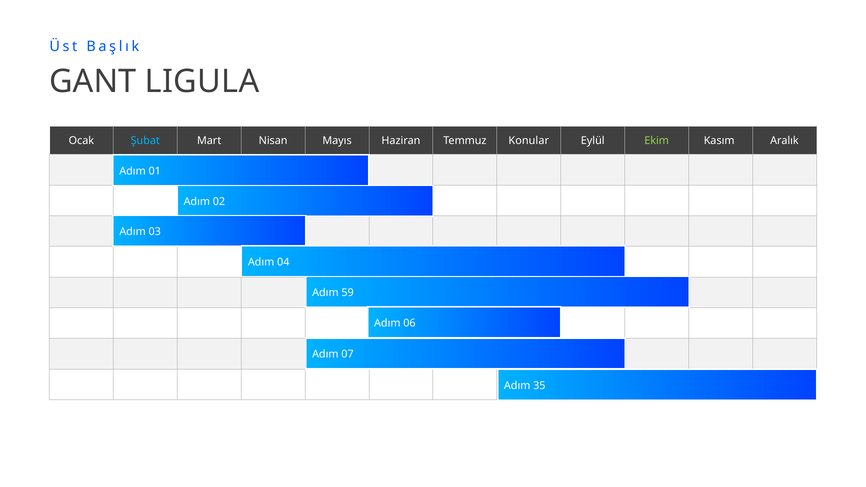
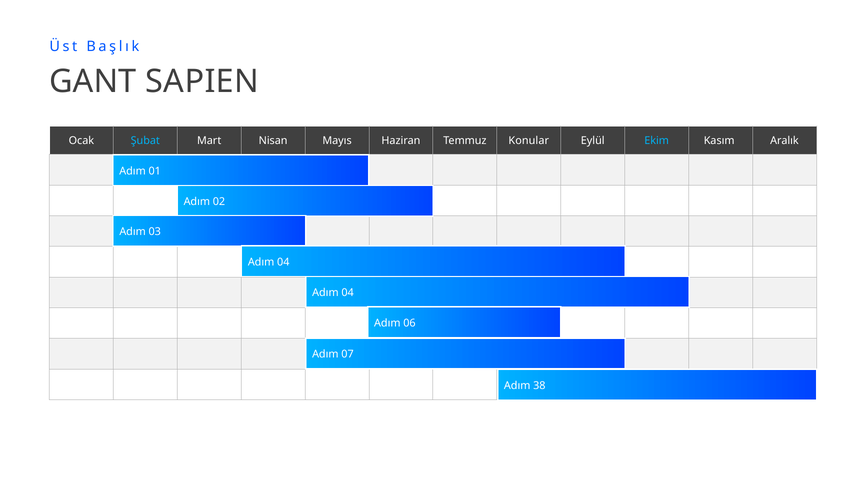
LIGULA: LIGULA -> SAPIEN
Ekim colour: light green -> light blue
59 at (348, 293): 59 -> 04
35: 35 -> 38
